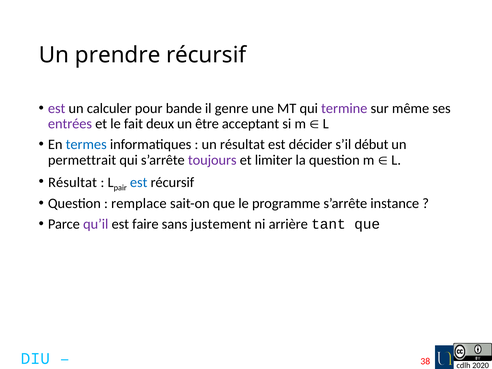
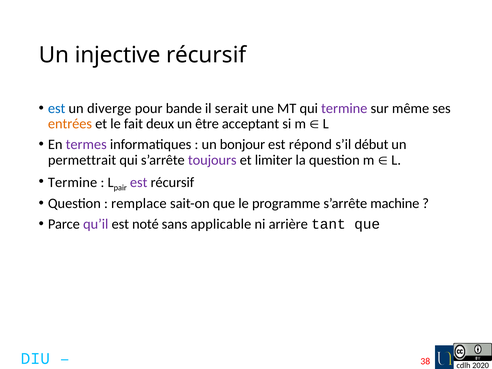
prendre: prendre -> injective
est at (57, 108) colour: purple -> blue
calculer: calculer -> diverge
genre: genre -> serait
entrées colour: purple -> orange
termes colour: blue -> purple
un résultat: résultat -> bonjour
décider: décider -> répond
Résultat at (73, 182): Résultat -> Termine
est at (139, 182) colour: blue -> purple
instance: instance -> machine
faire: faire -> noté
justement: justement -> applicable
